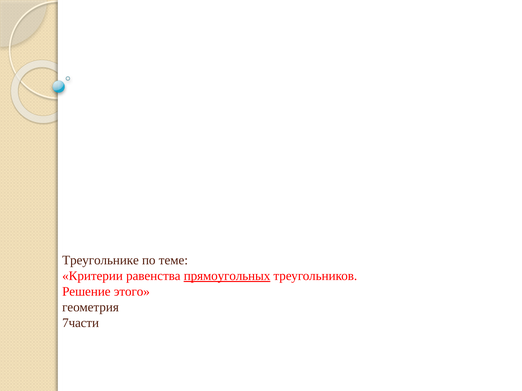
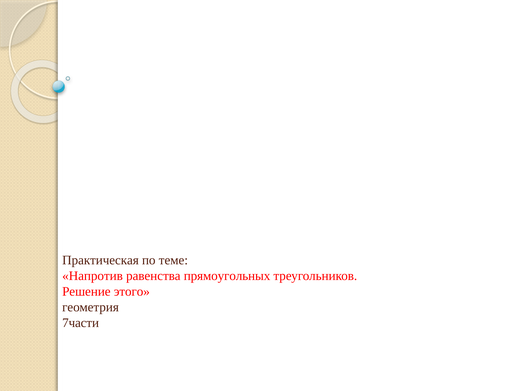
Треугольнике: Треугольнике -> Практическая
Критерии: Критерии -> Напротив
прямоугольных underline: present -> none
